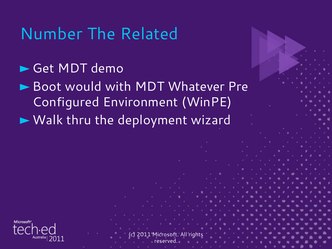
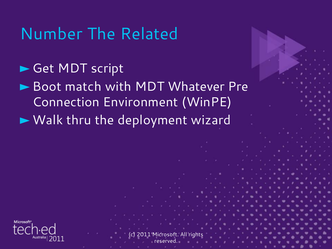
demo: demo -> script
would: would -> match
Configured: Configured -> Connection
